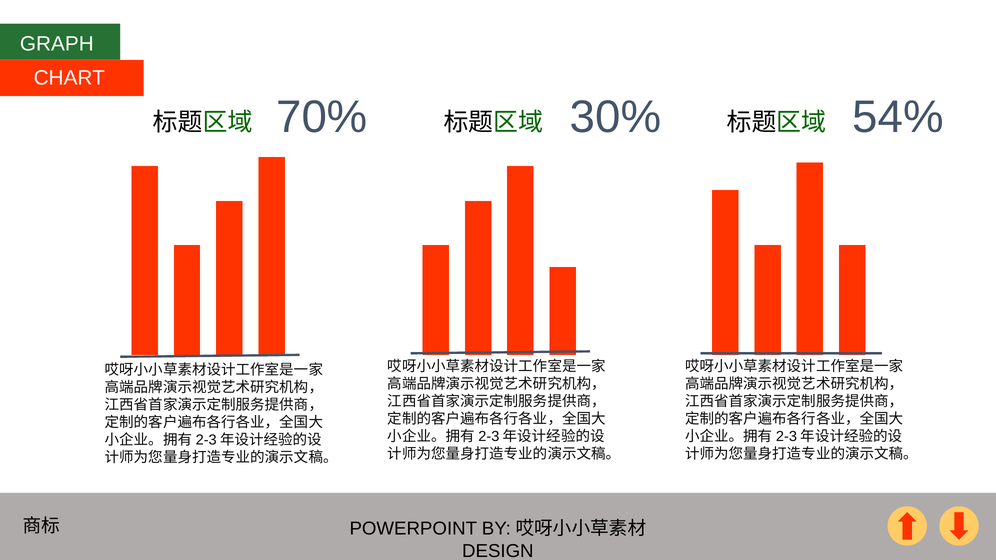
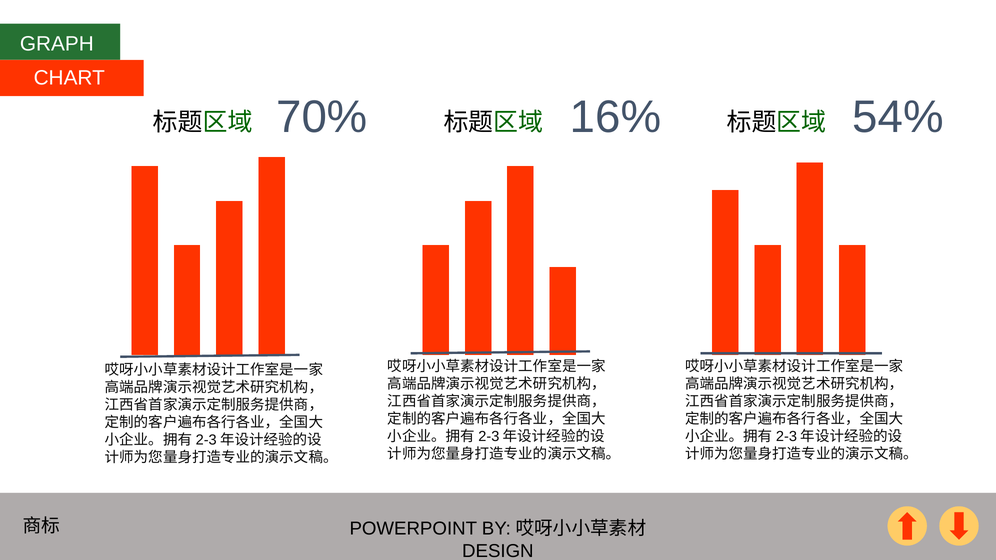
30%: 30% -> 16%
